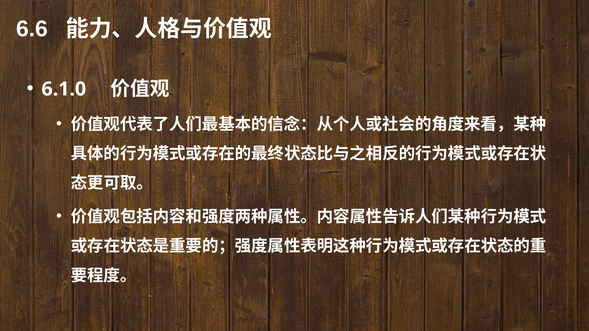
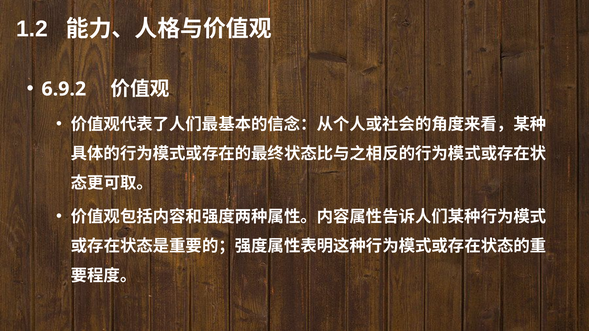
6.6: 6.6 -> 1.2
6.1.0: 6.1.0 -> 6.9.2
